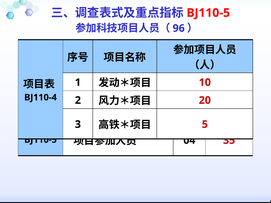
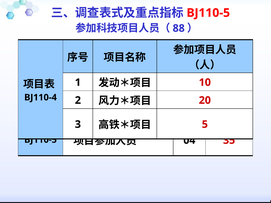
96: 96 -> 88
